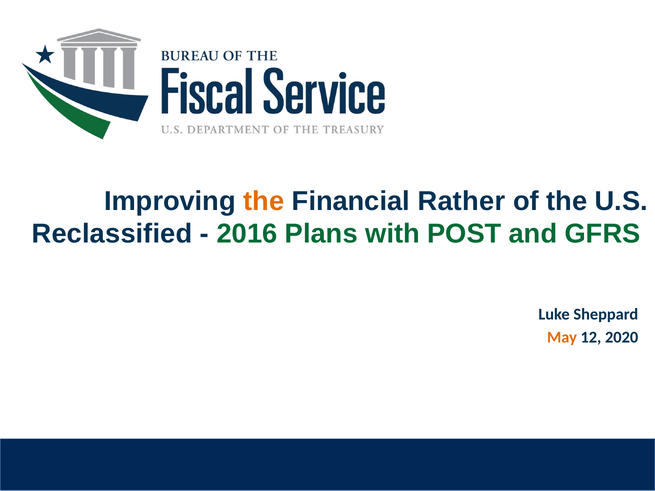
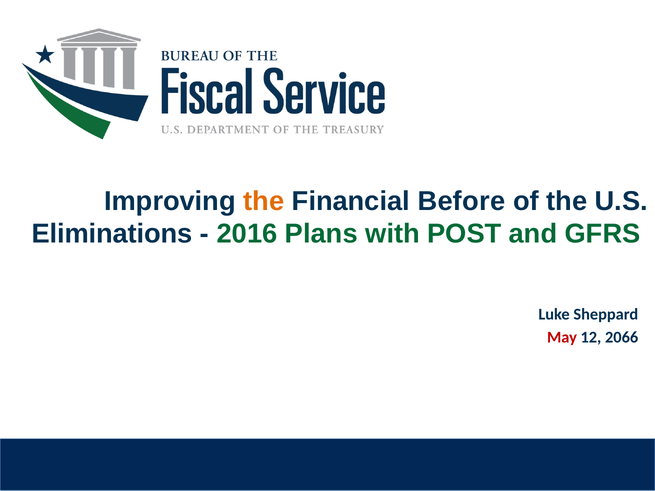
Rather: Rather -> Before
Reclassified: Reclassified -> Eliminations
May colour: orange -> red
2020: 2020 -> 2066
